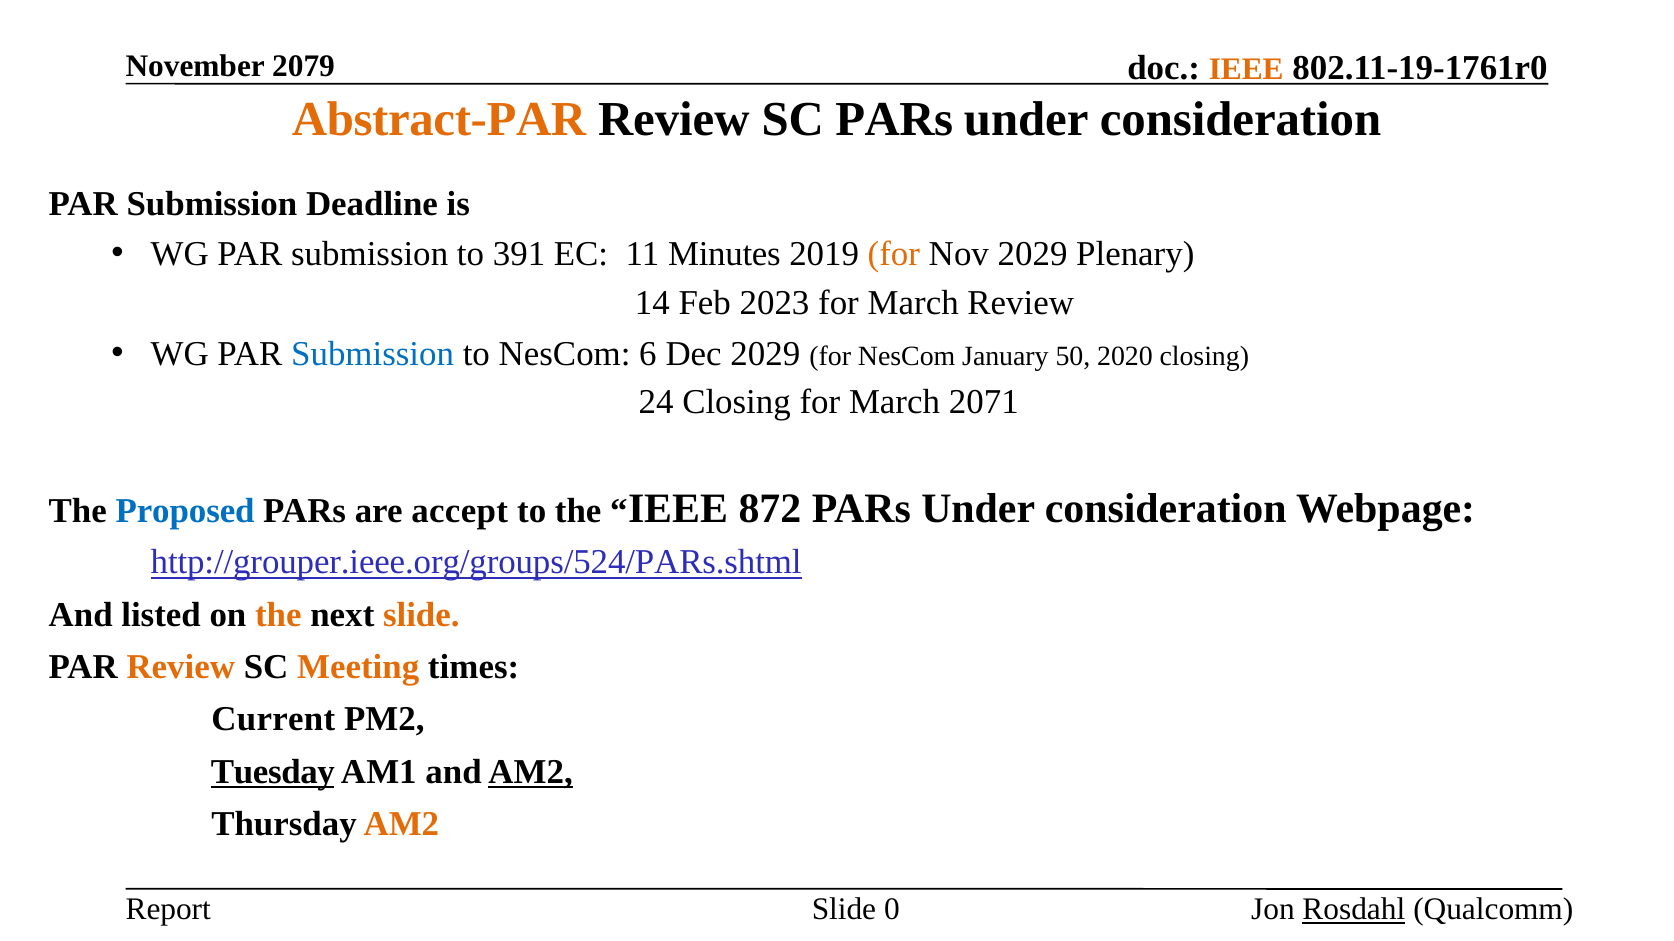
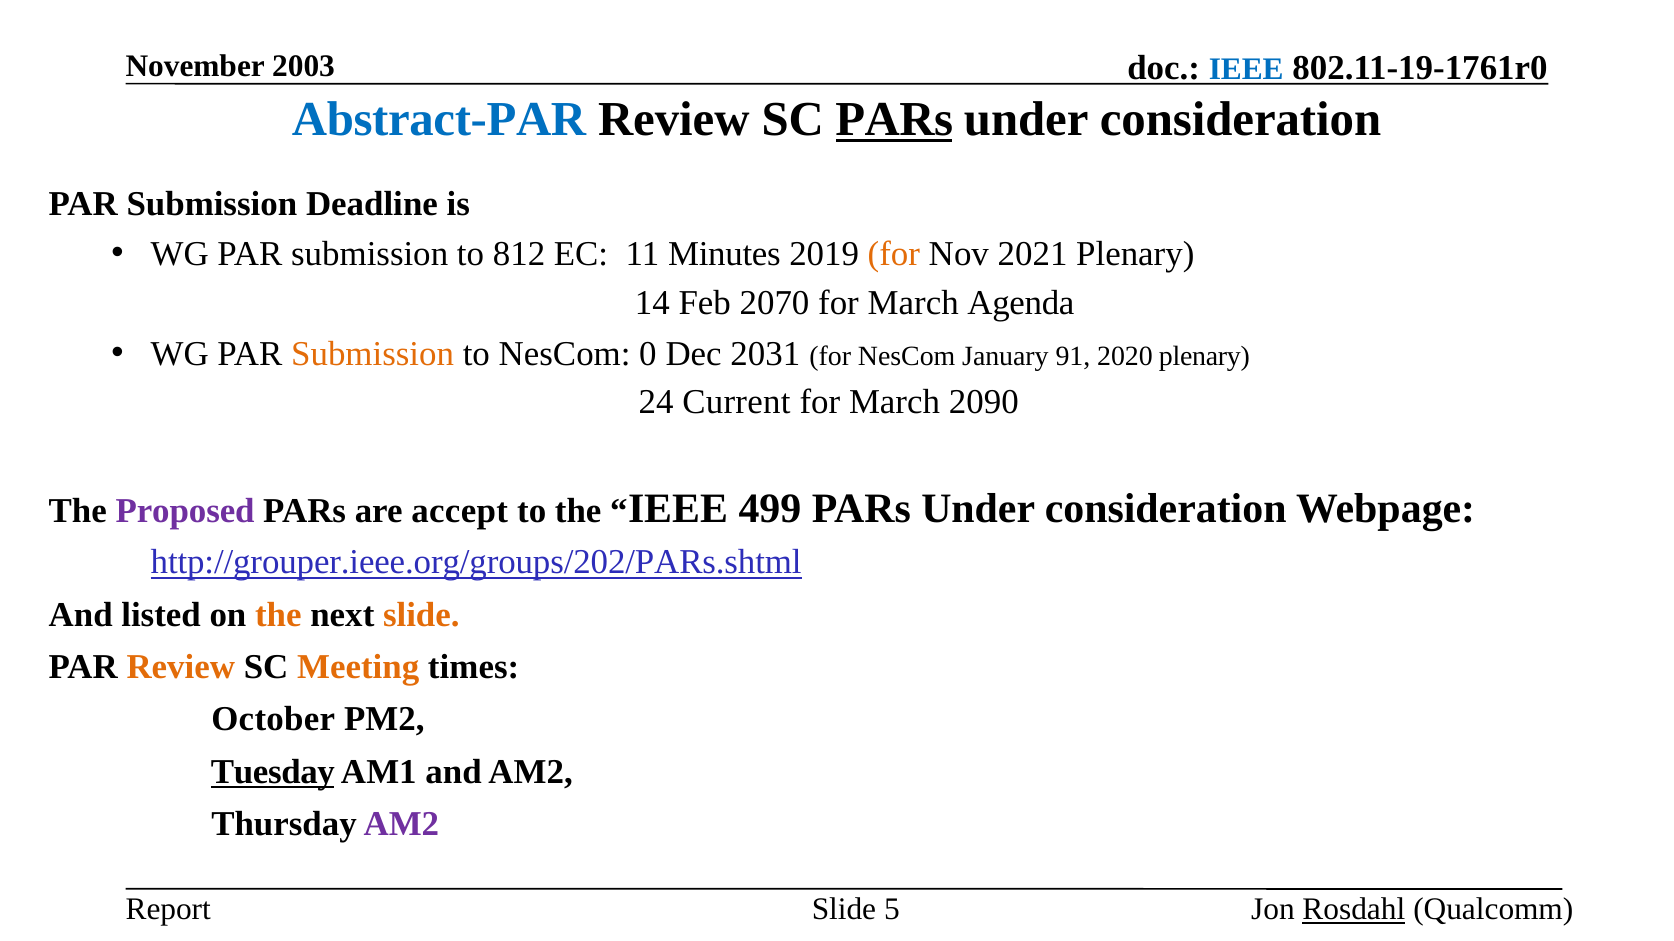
IEEE at (1246, 69) colour: orange -> blue
2079: 2079 -> 2003
Abstract-PAR colour: orange -> blue
PARs at (894, 120) underline: none -> present
391: 391 -> 812
Nov 2029: 2029 -> 2021
2023: 2023 -> 2070
March Review: Review -> Agenda
Submission at (373, 354) colour: blue -> orange
6: 6 -> 0
Dec 2029: 2029 -> 2031
50: 50 -> 91
2020 closing: closing -> plenary
24 Closing: Closing -> Current
2071: 2071 -> 2090
Proposed colour: blue -> purple
872: 872 -> 499
http://grouper.ieee.org/groups/524/PARs.shtml: http://grouper.ieee.org/groups/524/PARs.shtml -> http://grouper.ieee.org/groups/202/PARs.shtml
Current: Current -> October
AM2 at (531, 772) underline: present -> none
AM2 at (401, 825) colour: orange -> purple
0: 0 -> 5
